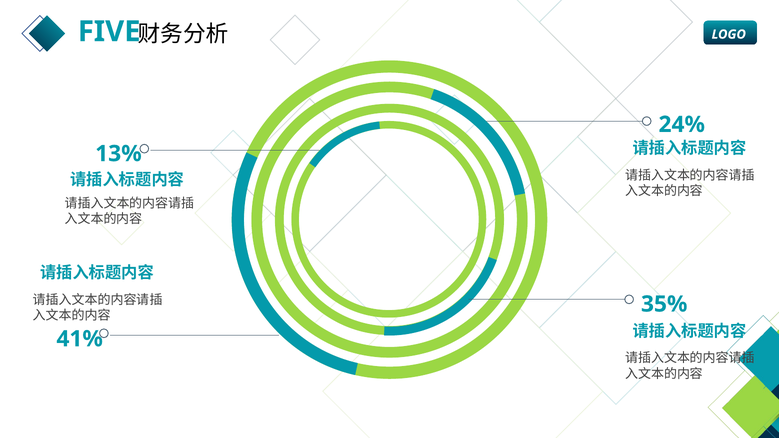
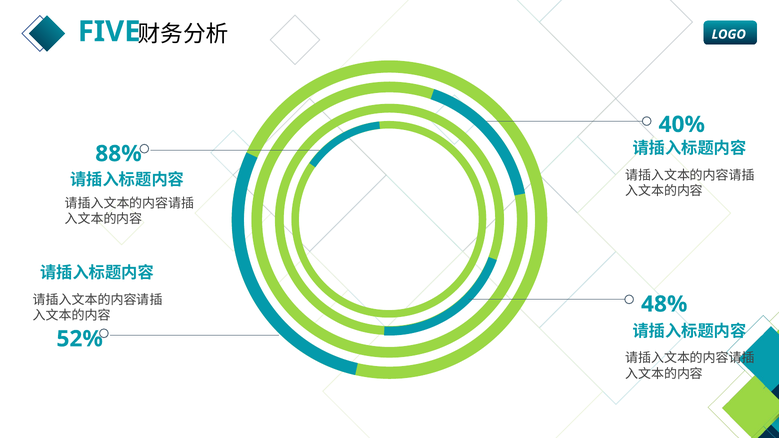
24%: 24% -> 40%
13%: 13% -> 88%
35%: 35% -> 48%
41%: 41% -> 52%
